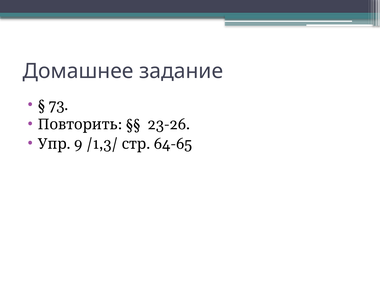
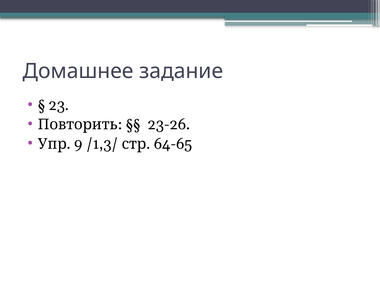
73: 73 -> 23
